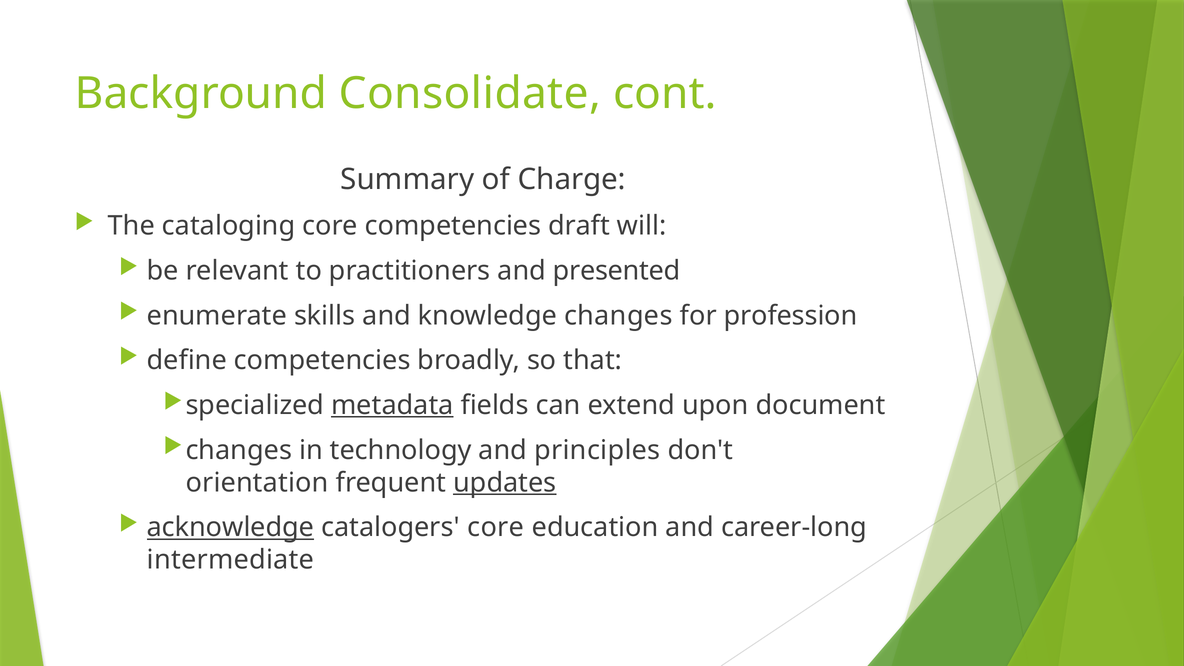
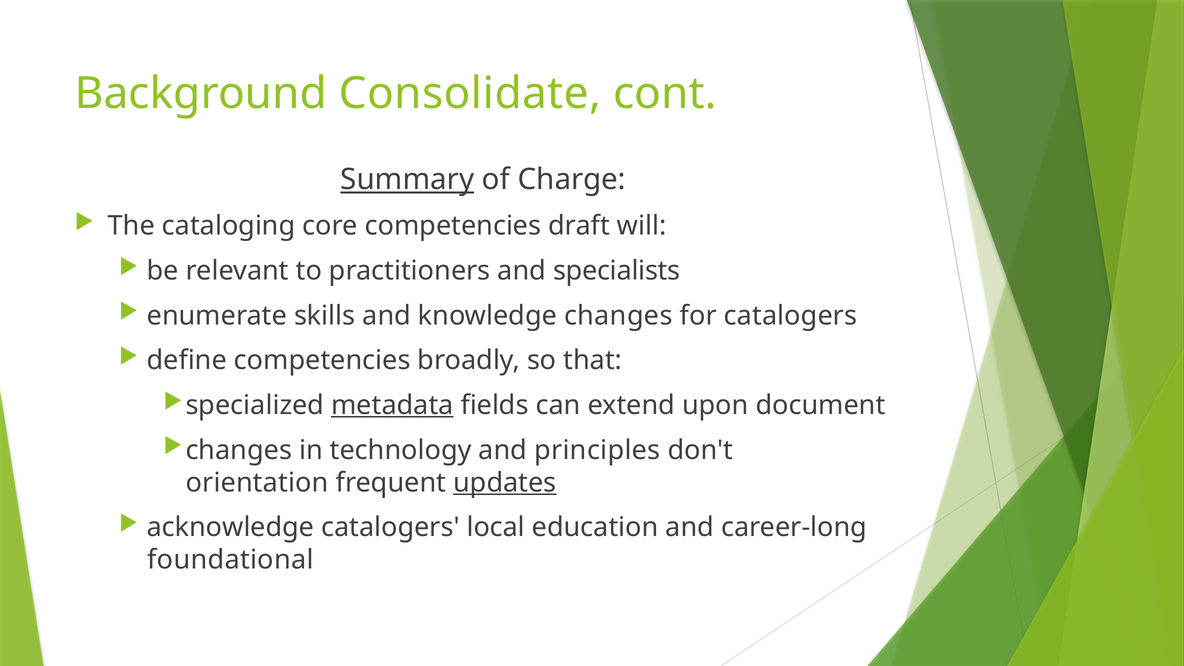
Summary underline: none -> present
presented: presented -> specialists
for profession: profession -> catalogers
acknowledge underline: present -> none
catalogers core: core -> local
intermediate: intermediate -> foundational
